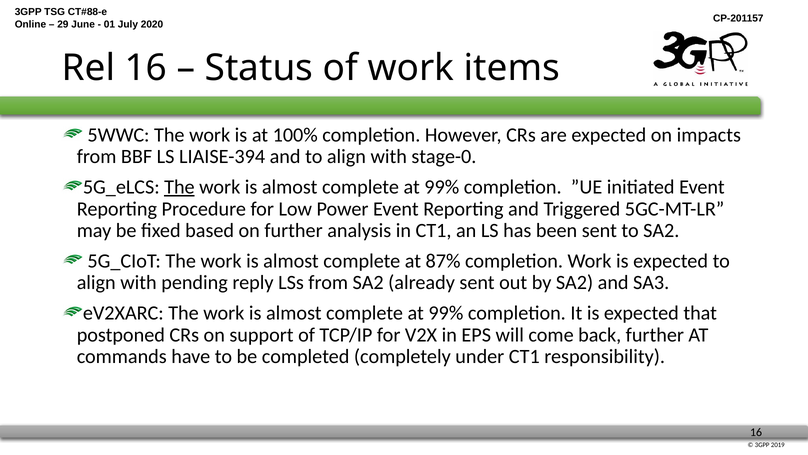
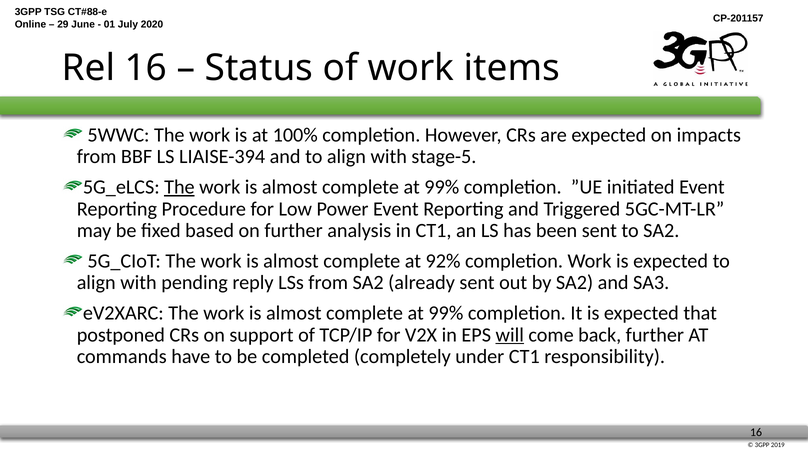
stage-0: stage-0 -> stage-5
87%: 87% -> 92%
will underline: none -> present
